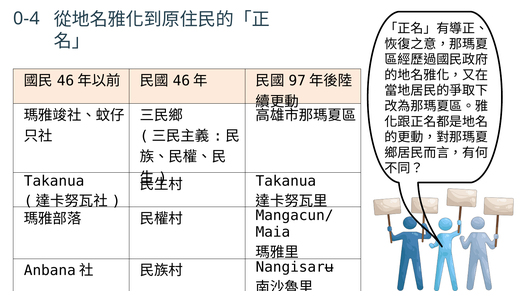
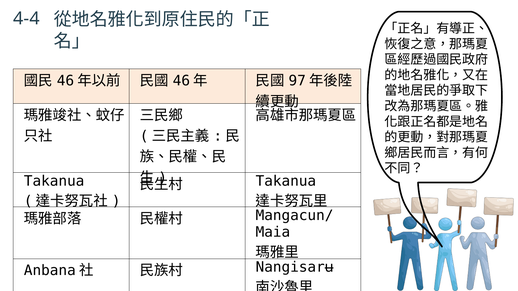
0-4: 0-4 -> 4-4
